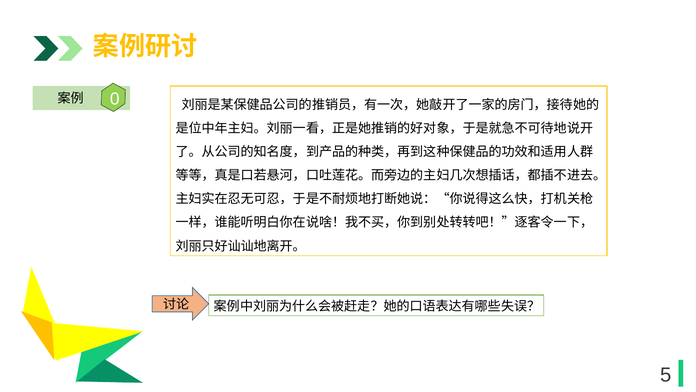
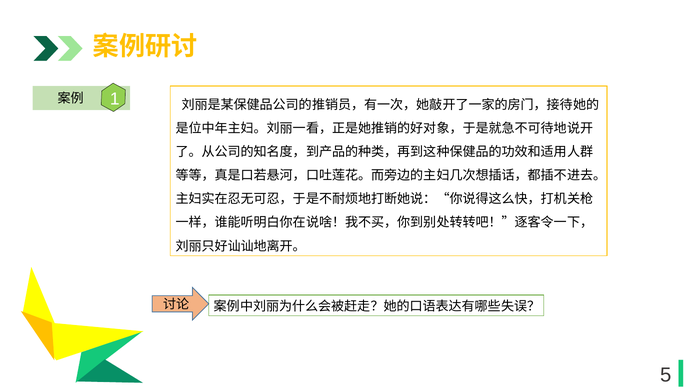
0 at (115, 99): 0 -> 1
